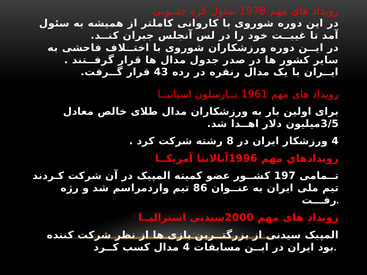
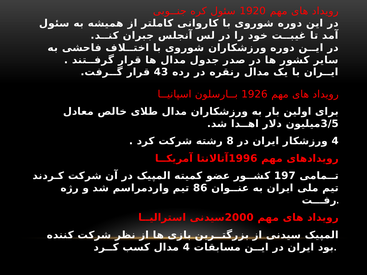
1978: 1978 -> 1920
1961: 1961 -> 1926
